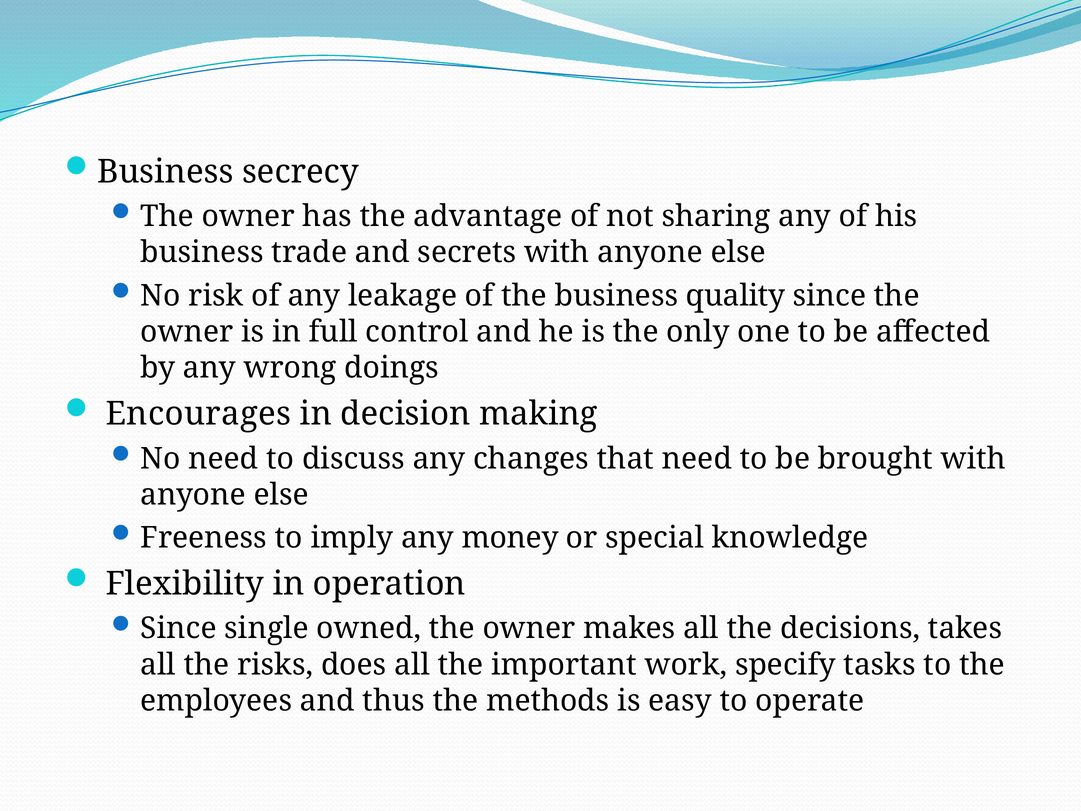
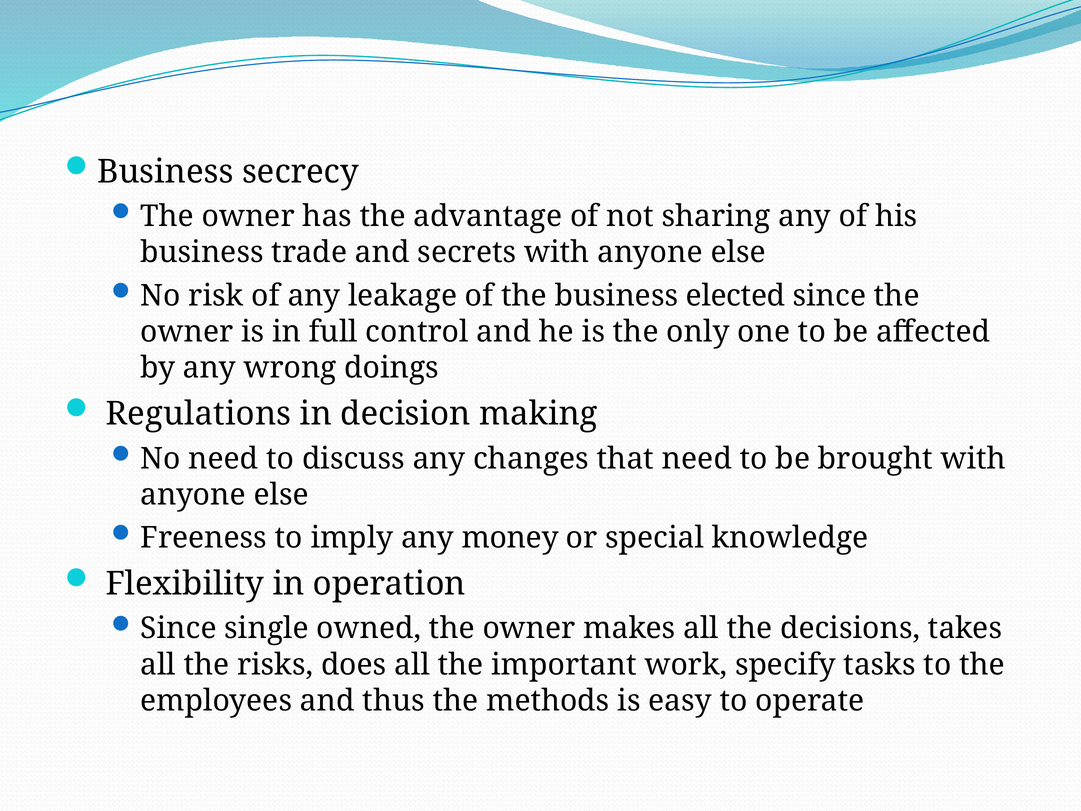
quality: quality -> elected
Encourages: Encourages -> Regulations
